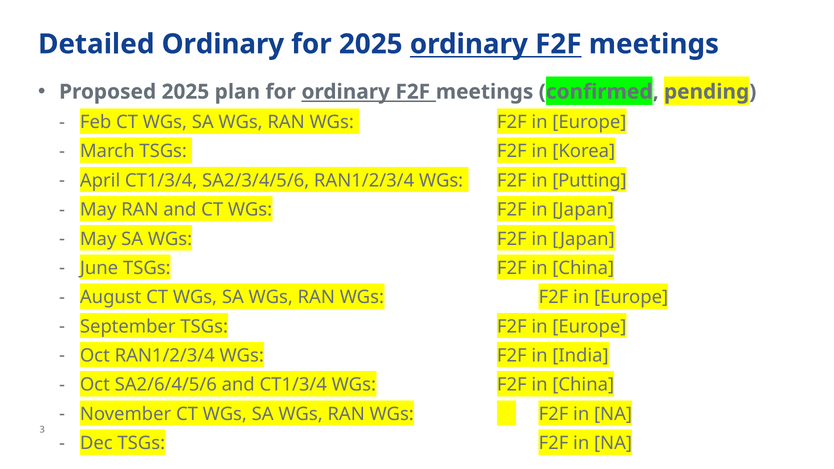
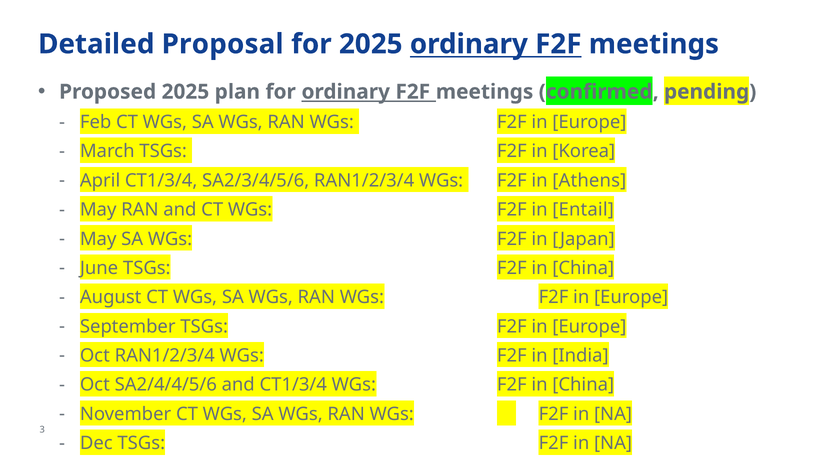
Detailed Ordinary: Ordinary -> Proposal
Putting: Putting -> Athens
Japan at (583, 210): Japan -> Entail
SA2/6/4/5/6: SA2/6/4/5/6 -> SA2/4/4/5/6
